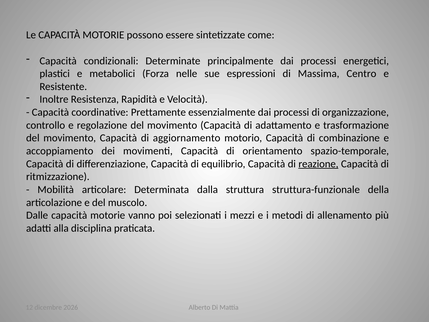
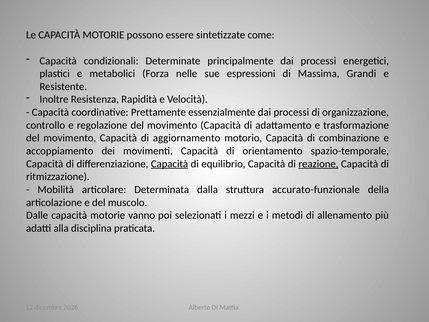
Centro: Centro -> Grandi
Capacità at (170, 164) underline: none -> present
struttura-funzionale: struttura-funzionale -> accurato-funzionale
